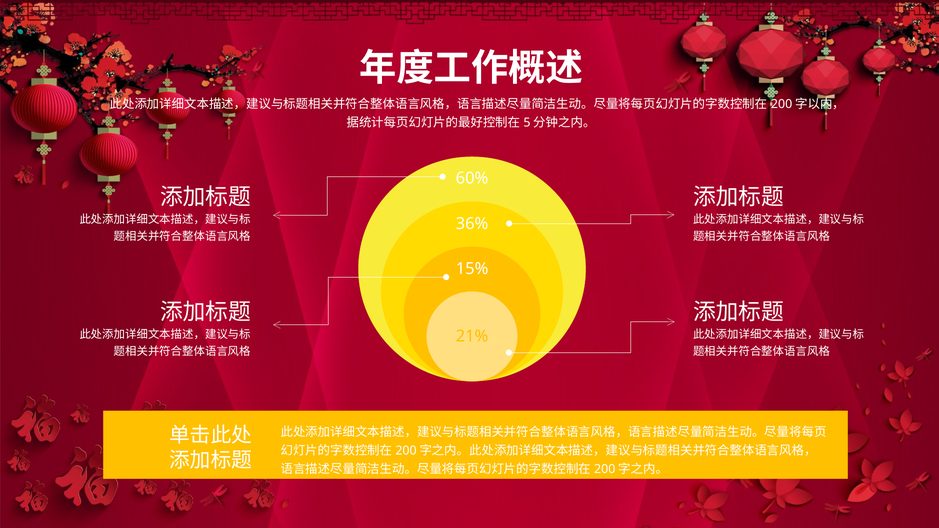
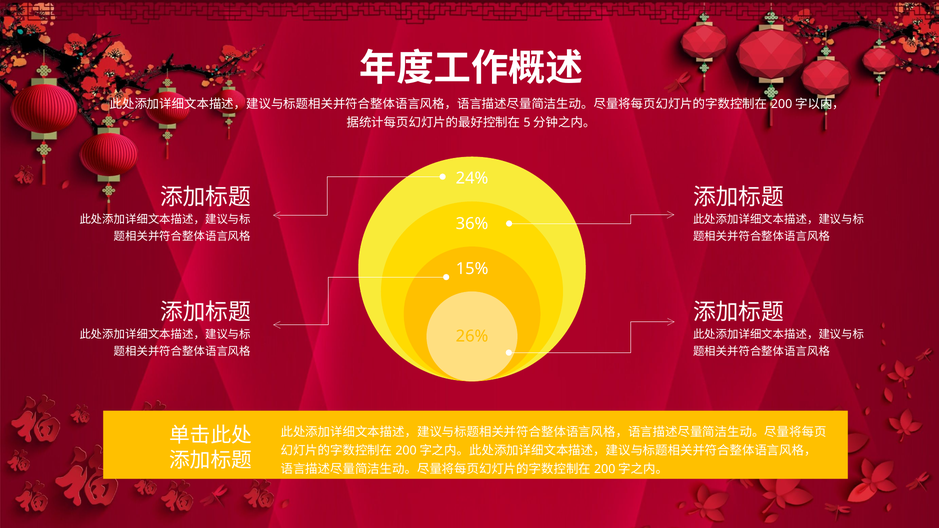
60%: 60% -> 24%
21%: 21% -> 26%
